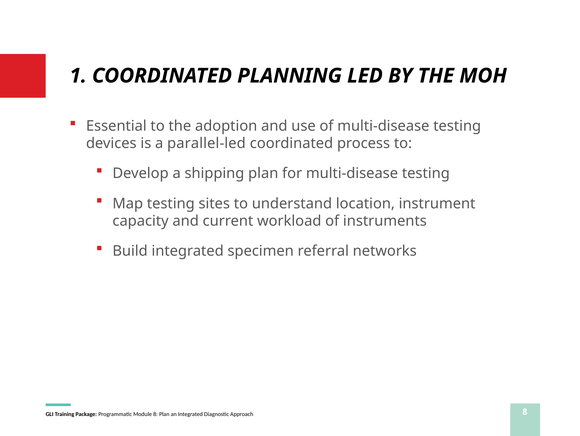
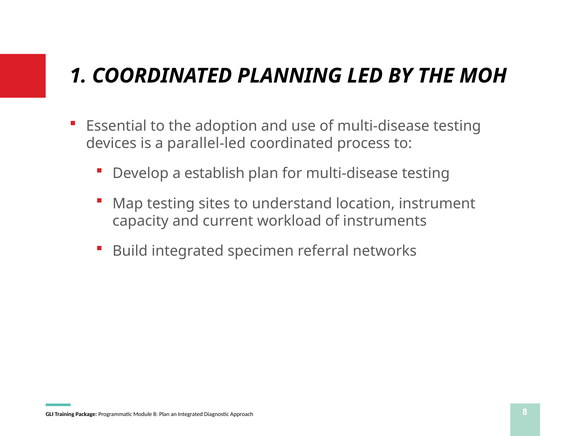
shipping: shipping -> establish
